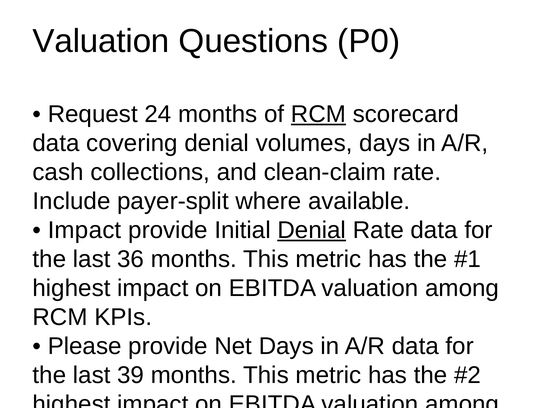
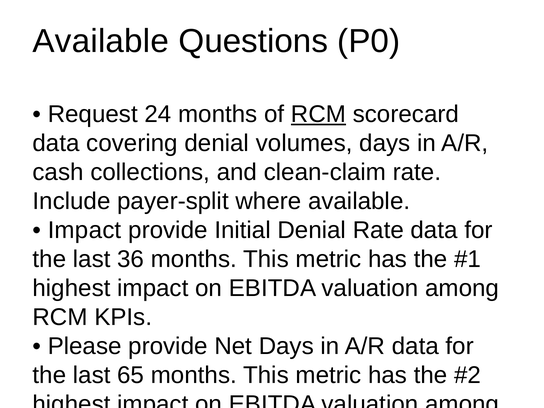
Valuation at (101, 41): Valuation -> Available
Denial at (312, 230) underline: present -> none
39: 39 -> 65
